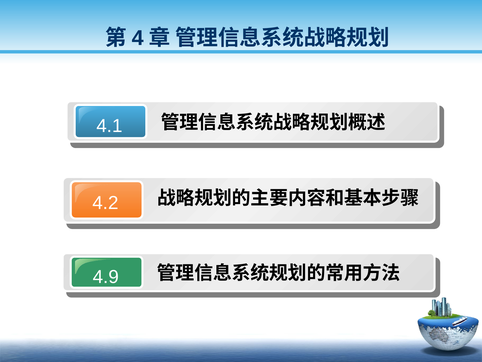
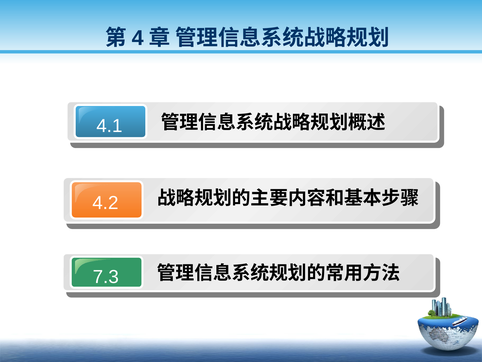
4.9: 4.9 -> 7.3
